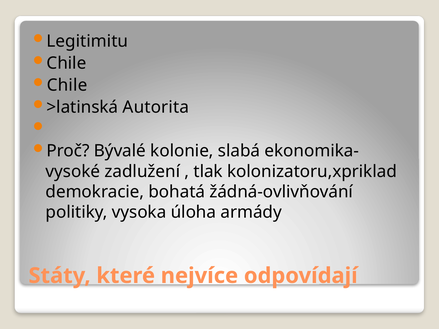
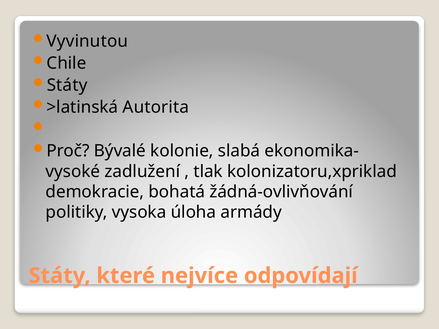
Legitimitu: Legitimitu -> Vyvinutou
Chile at (67, 85): Chile -> Státy
